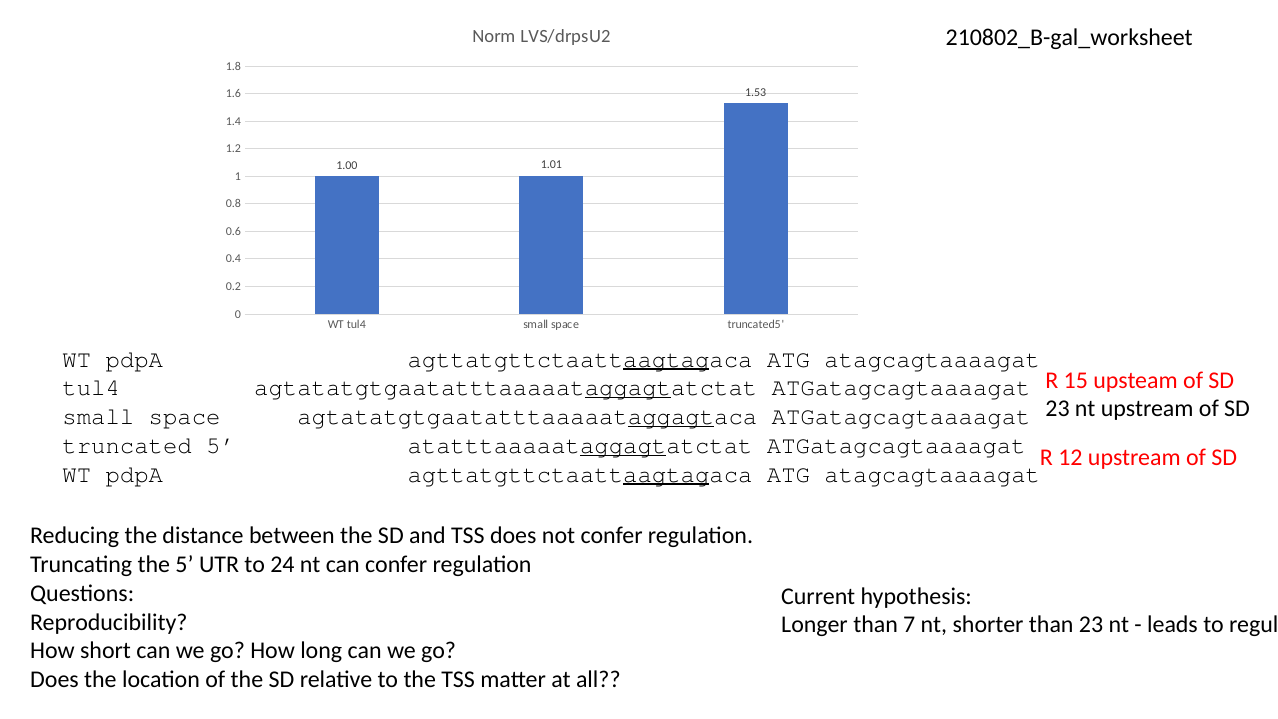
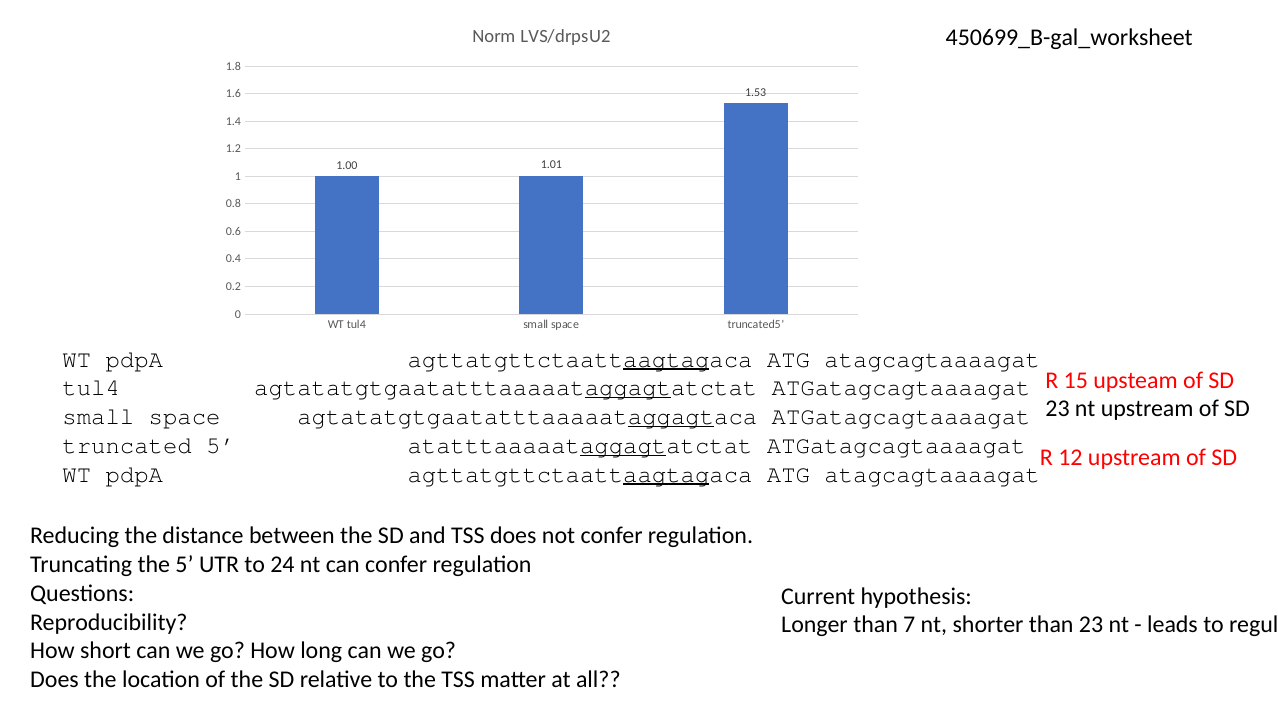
210802_B-gal_worksheet: 210802_B-gal_worksheet -> 450699_B-gal_worksheet
